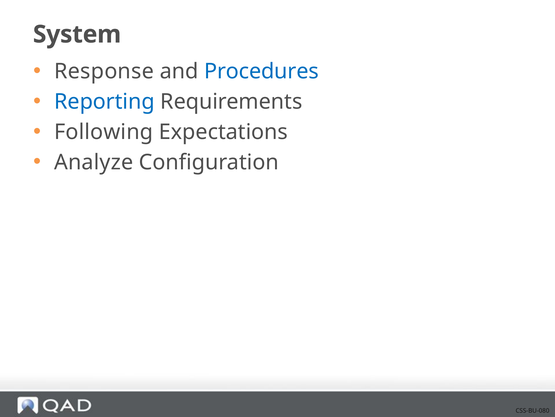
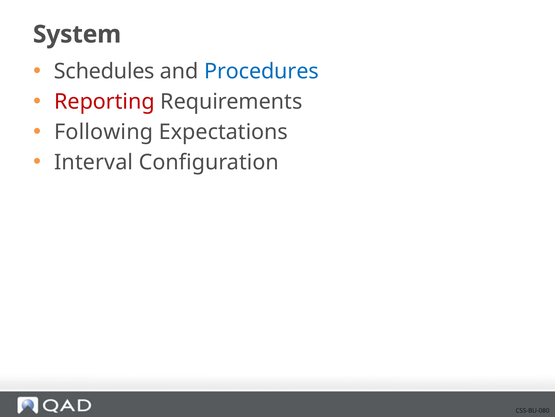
Response: Response -> Schedules
Reporting colour: blue -> red
Analyze: Analyze -> Interval
